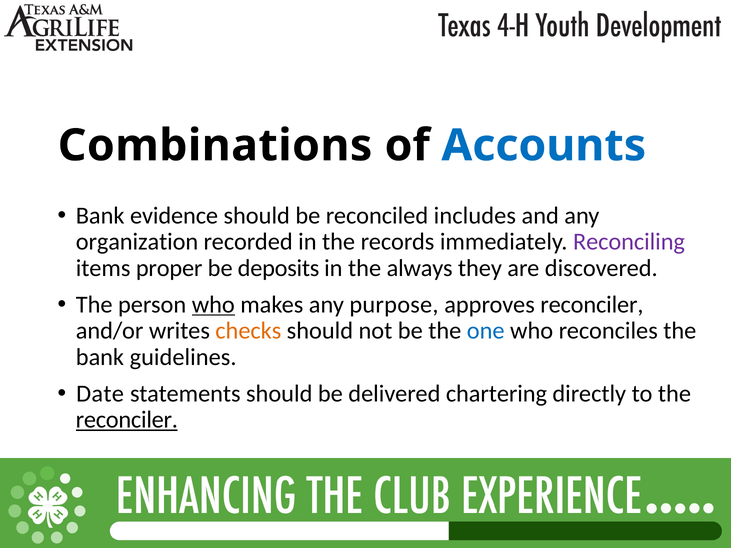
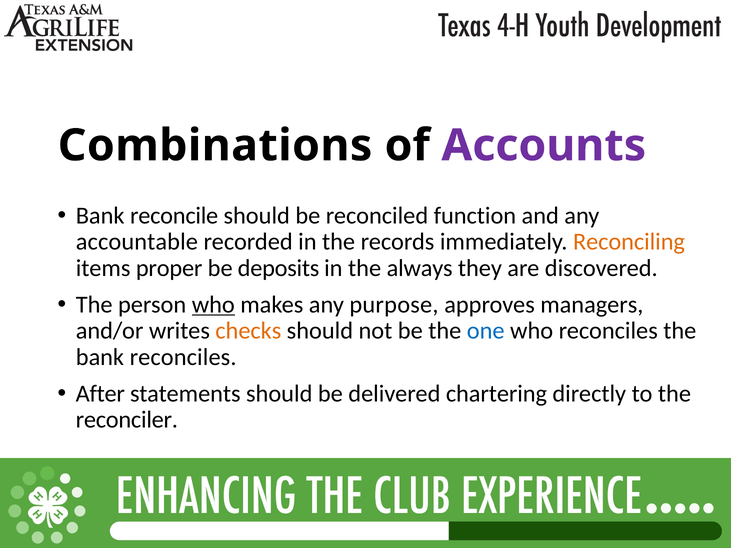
Accounts colour: blue -> purple
evidence: evidence -> reconcile
includes: includes -> function
organization: organization -> accountable
Reconciling colour: purple -> orange
approves reconciler: reconciler -> managers
bank guidelines: guidelines -> reconciles
Date: Date -> After
reconciler at (127, 420) underline: present -> none
